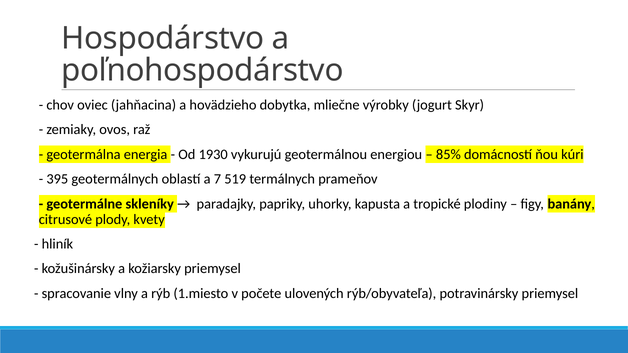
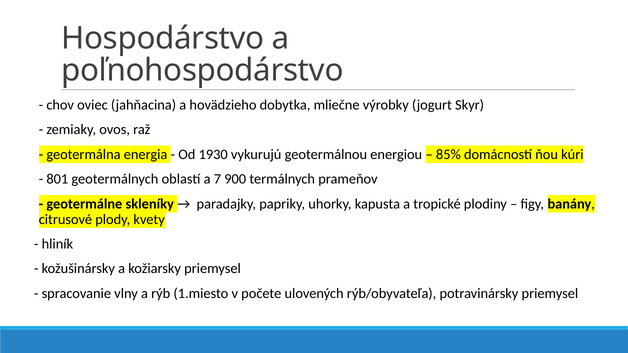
395: 395 -> 801
519: 519 -> 900
